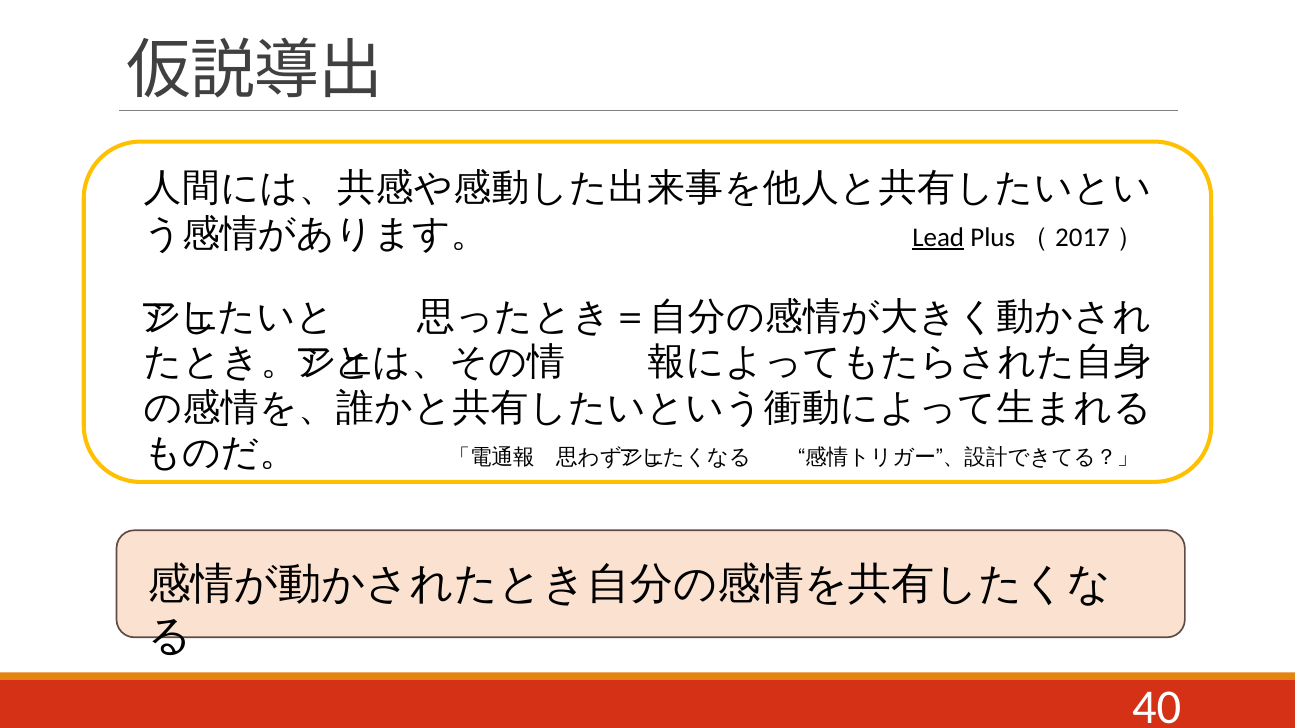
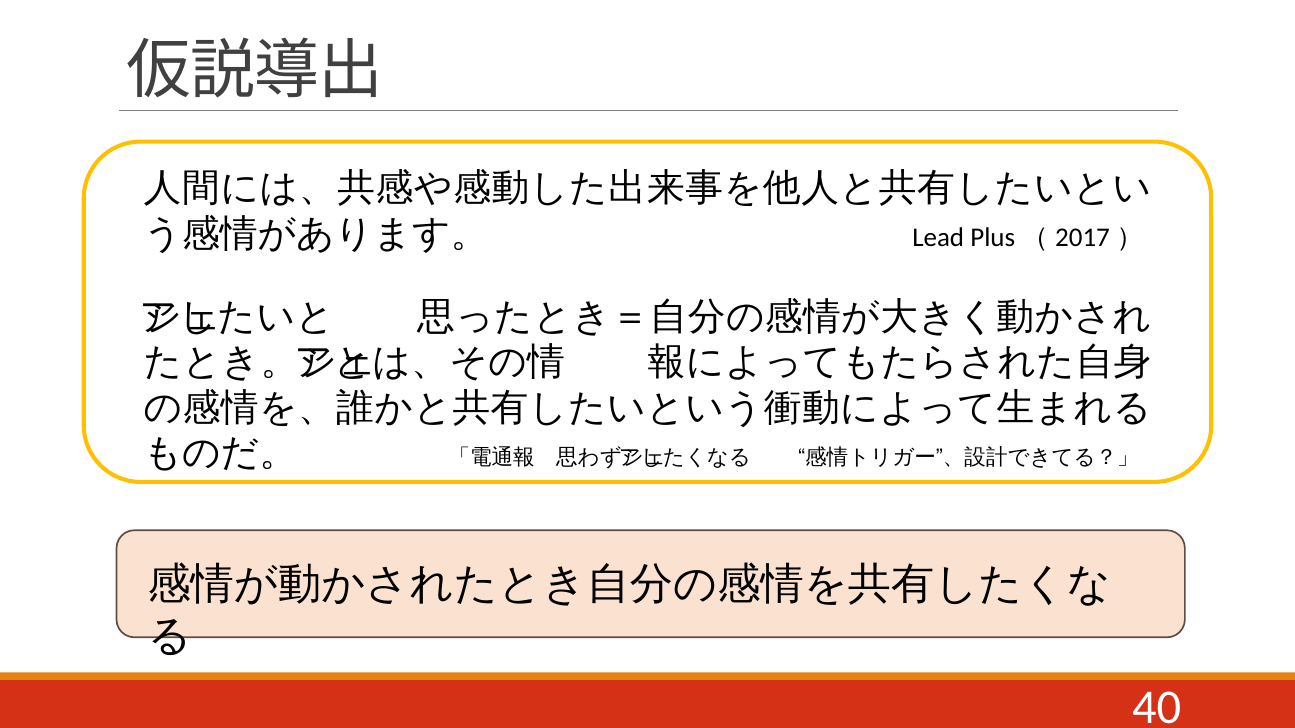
Lead underline: present -> none
